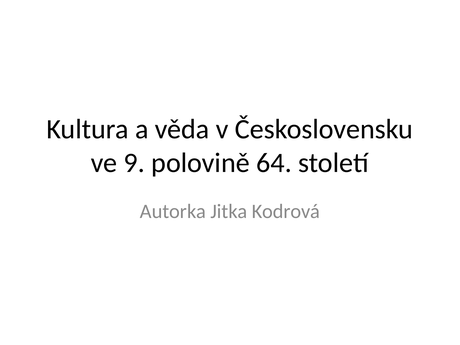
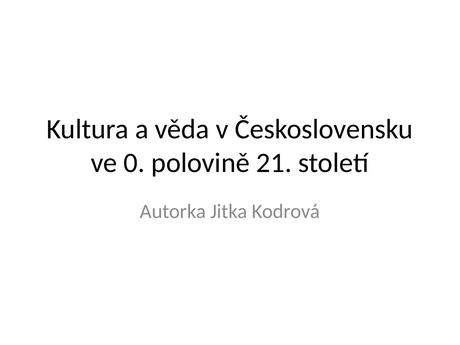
9: 9 -> 0
64: 64 -> 21
